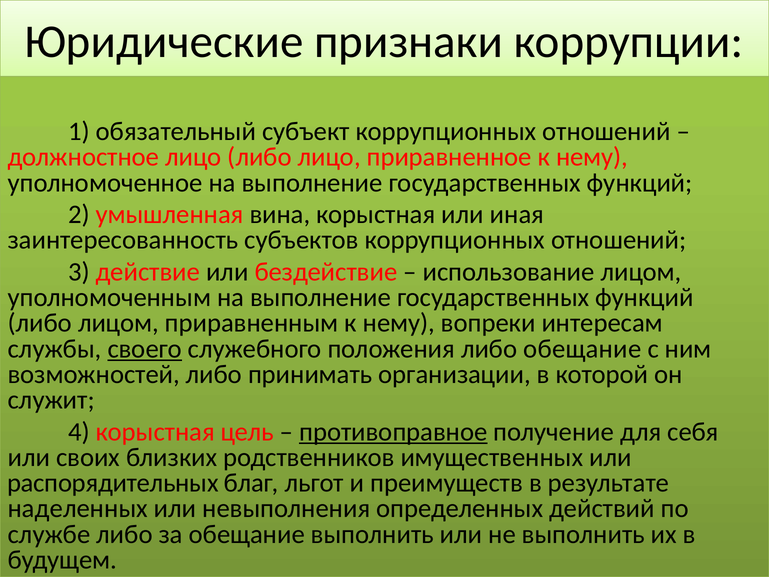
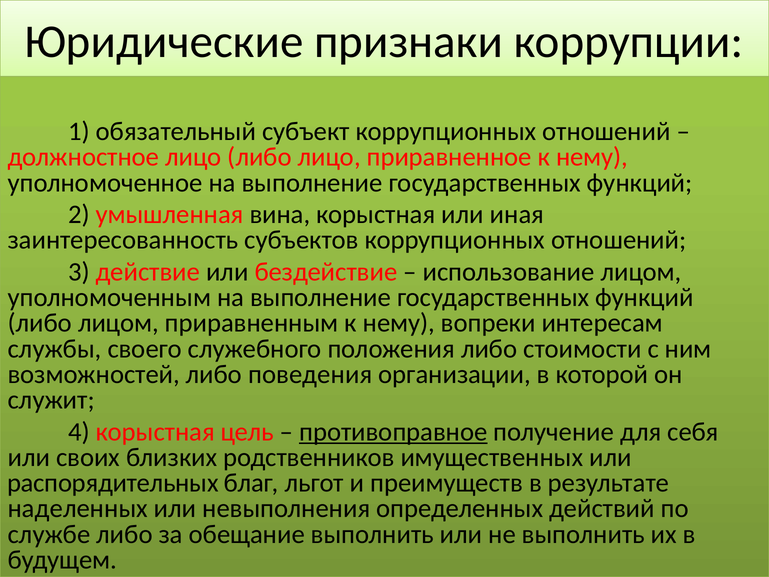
своего underline: present -> none
либо обещание: обещание -> стоимости
принимать: принимать -> поведения
